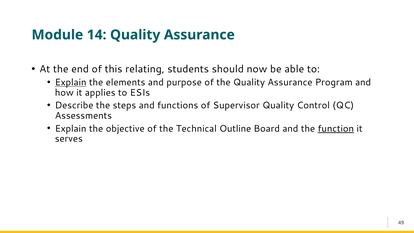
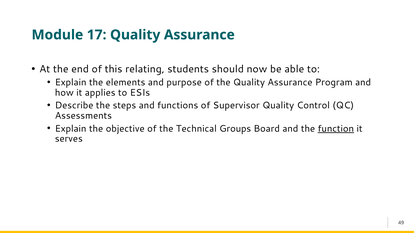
14: 14 -> 17
Explain at (71, 82) underline: present -> none
Outline: Outline -> Groups
